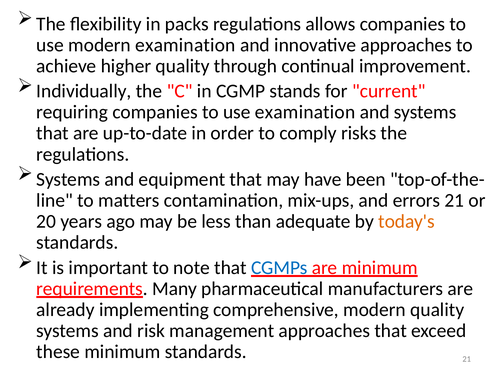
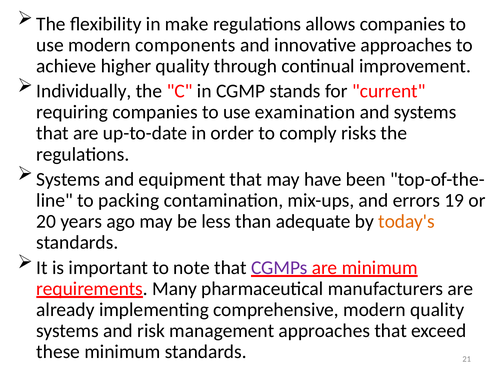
packs: packs -> make
modern examination: examination -> components
matters: matters -> packing
errors 21: 21 -> 19
CGMPs colour: blue -> purple
